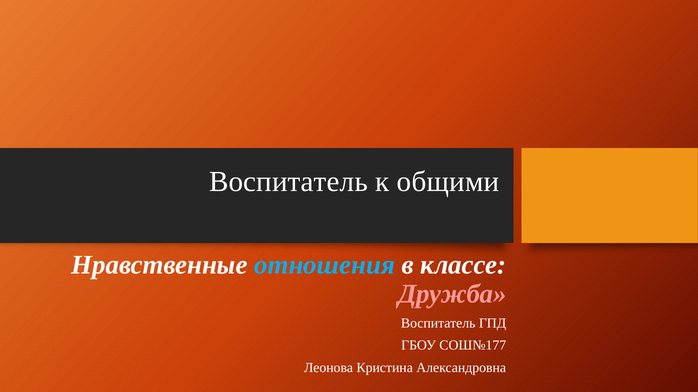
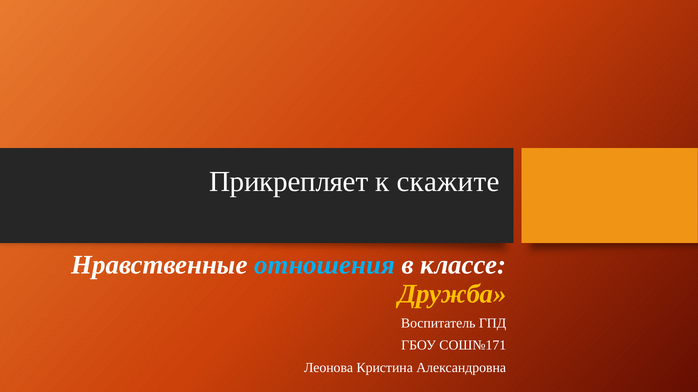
Воспитатель at (288, 182): Воспитатель -> Прикрепляет
общими: общими -> скажите
Дружба colour: pink -> yellow
СОШ№177: СОШ№177 -> СОШ№171
